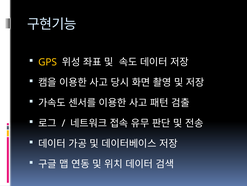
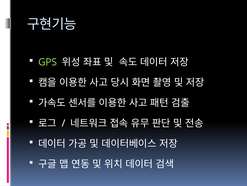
GPS colour: yellow -> light green
